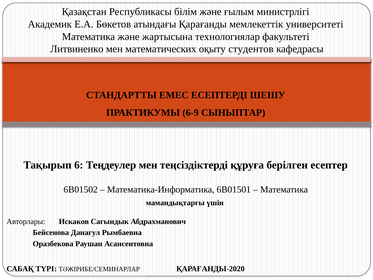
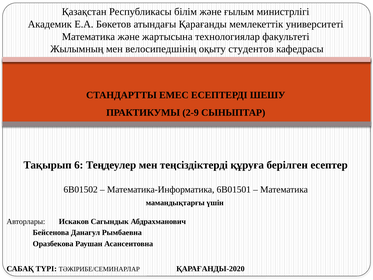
Литвиненко: Литвиненко -> Жылымның
математических: математических -> велосипедшінің
6-9: 6-9 -> 2-9
